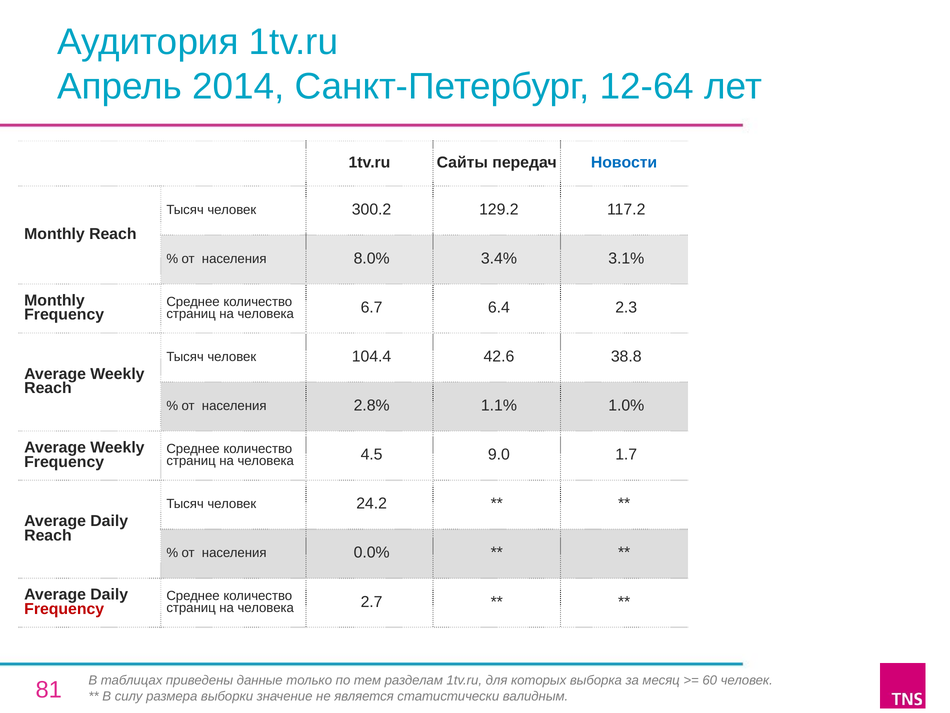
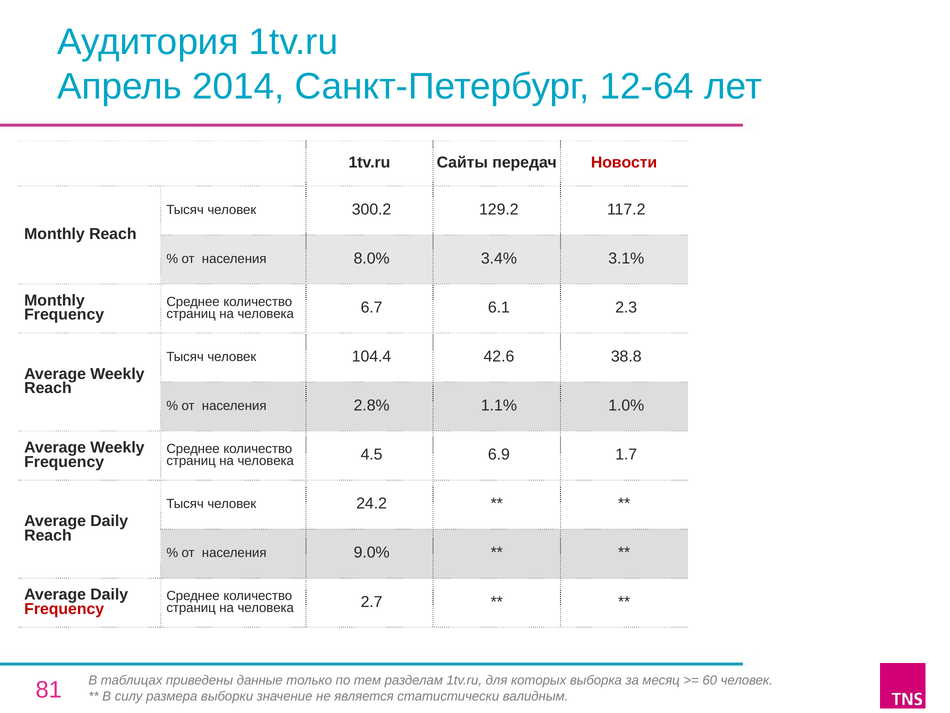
Новости colour: blue -> red
6.4: 6.4 -> 6.1
9.0: 9.0 -> 6.9
0.0%: 0.0% -> 9.0%
